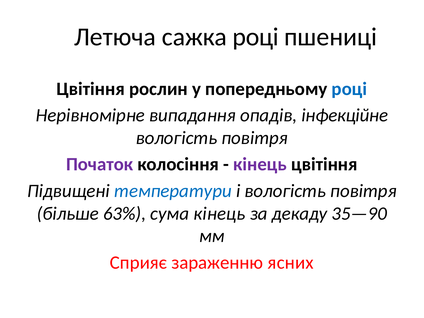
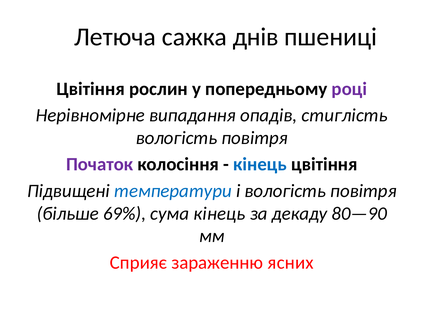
сажка році: році -> днів
році at (349, 89) colour: blue -> purple
інфекційне: інфекційне -> стиглість
кінець at (260, 164) colour: purple -> blue
63%: 63% -> 69%
35—90: 35—90 -> 80—90
